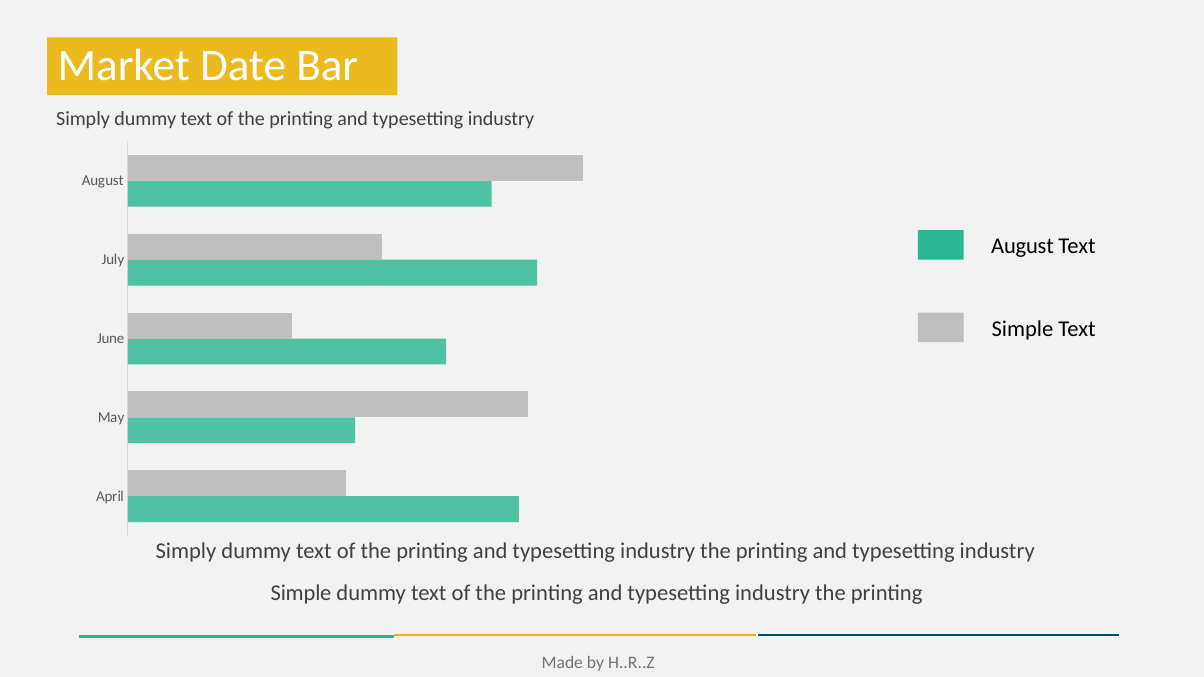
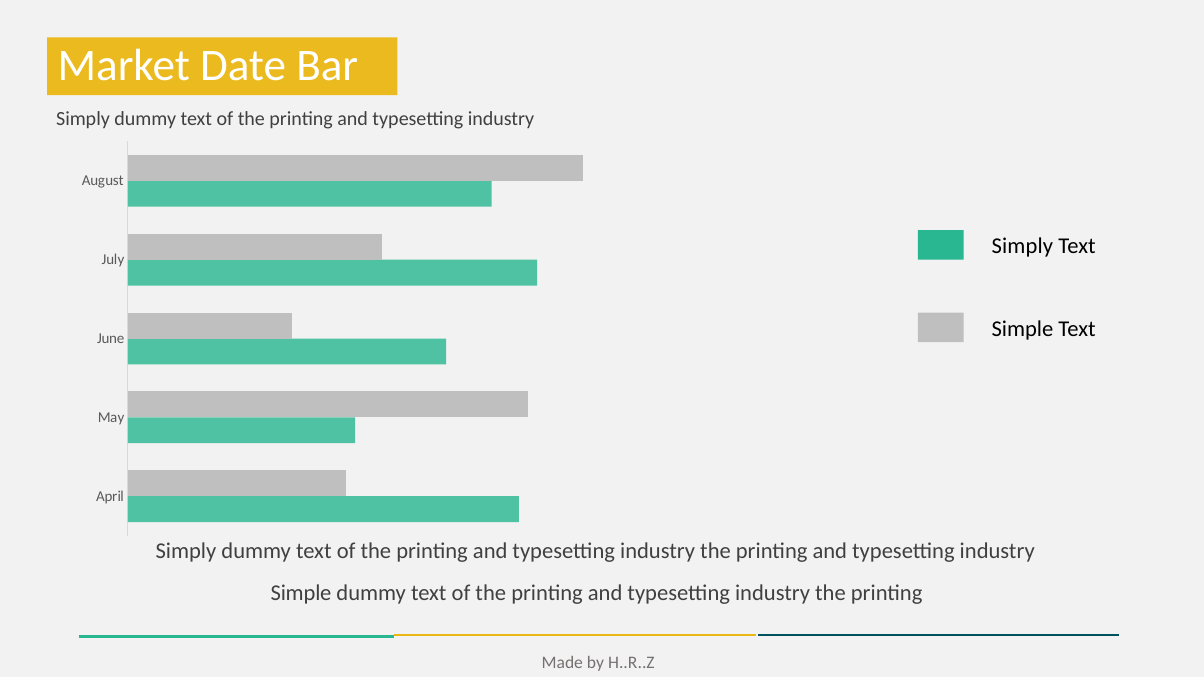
August at (1023, 246): August -> Simply
